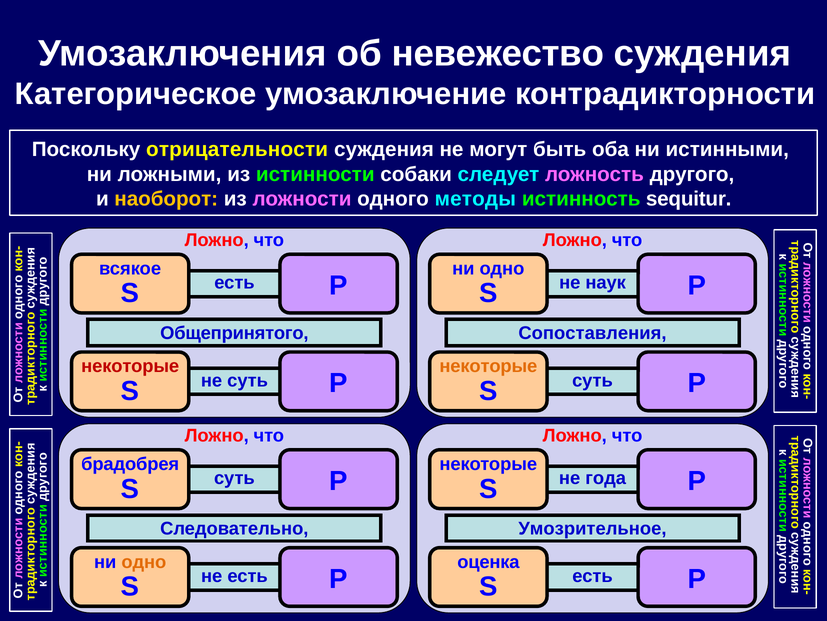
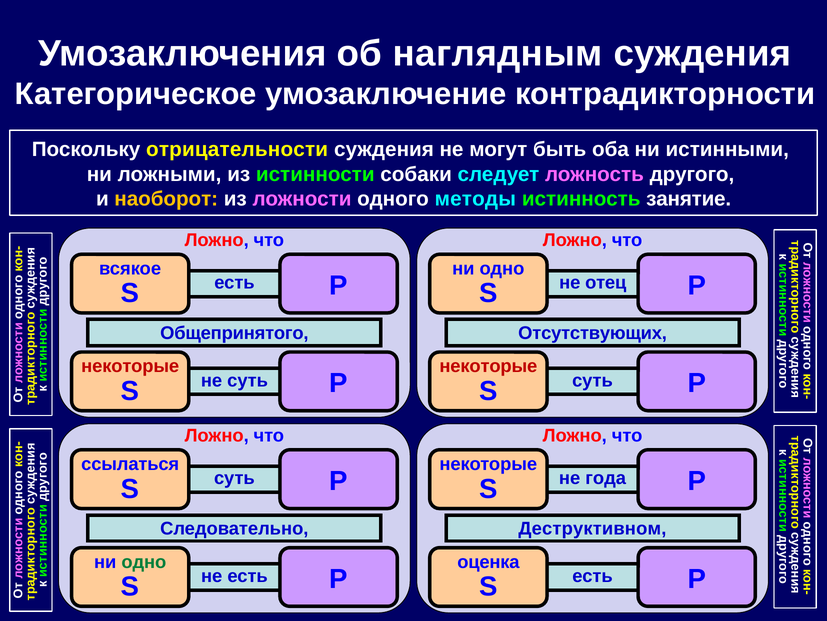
невежество: невежество -> наглядным
sequitur: sequitur -> занятие
наук: наук -> отец
Сопоставления: Сопоставления -> Отсутствующих
некоторые at (488, 366) colour: orange -> red
брадобрея: брадобрея -> ссылаться
Умозрительное: Умозрительное -> Деструктивном
одно at (144, 561) colour: orange -> green
